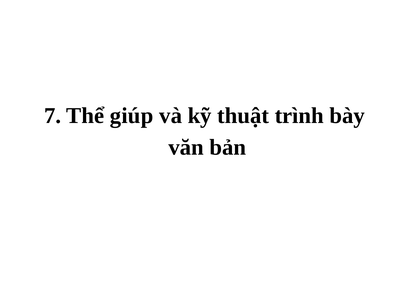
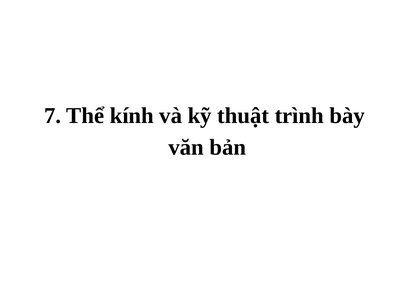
giúp: giúp -> kính
